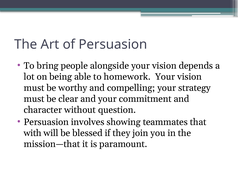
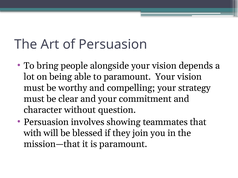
to homework: homework -> paramount
